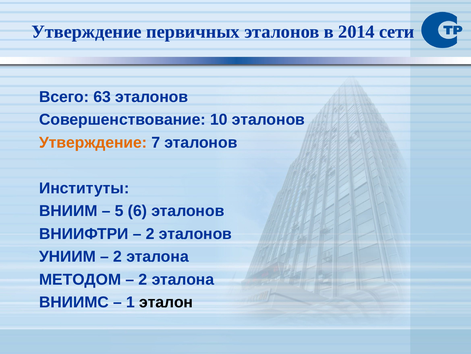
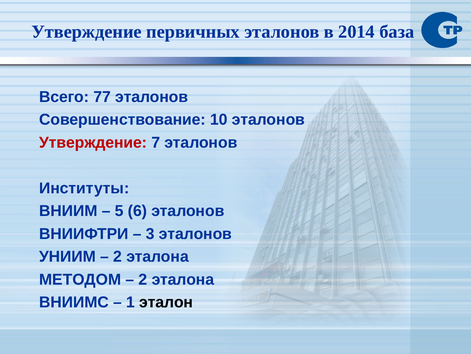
сети: сети -> база
63: 63 -> 77
Утверждение at (93, 142) colour: orange -> red
2 at (150, 233): 2 -> 3
